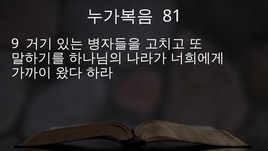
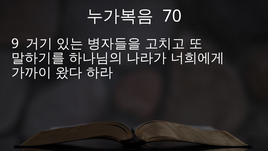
81: 81 -> 70
